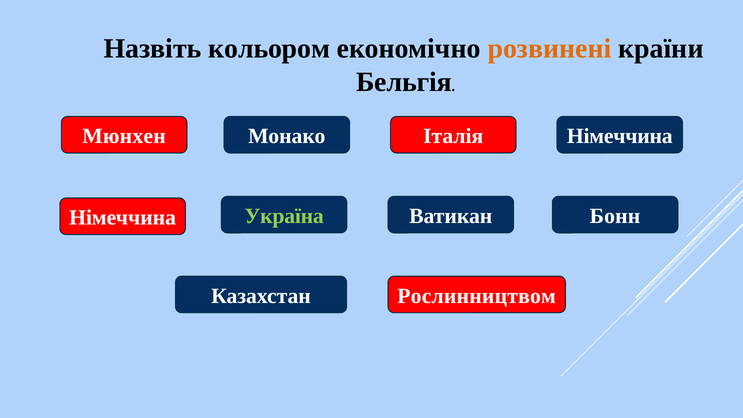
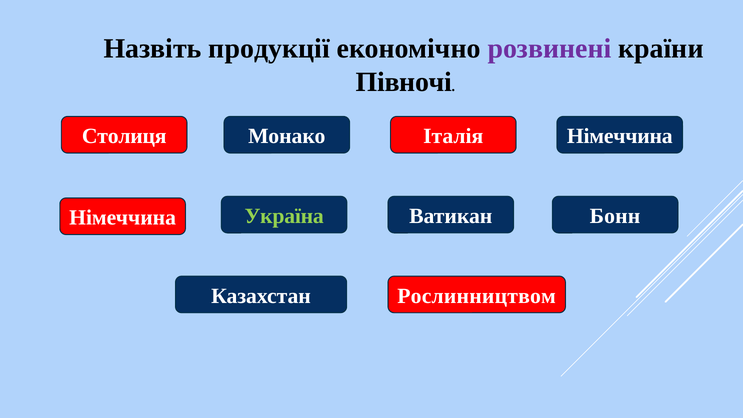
кольором: кольором -> продукції
розвинені colour: orange -> purple
Бельгія: Бельгія -> Півночі
Мюнхен: Мюнхен -> Столиця
